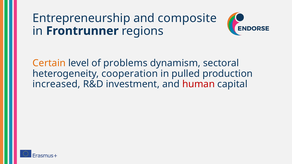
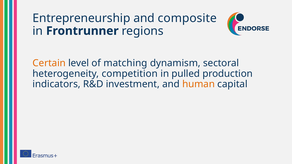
problems: problems -> matching
cooperation: cooperation -> competition
increased: increased -> indicators
human colour: red -> orange
